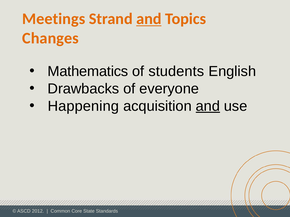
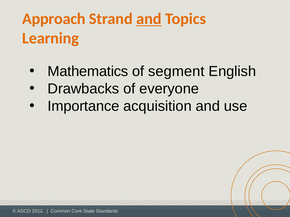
Meetings: Meetings -> Approach
Changes: Changes -> Learning
students: students -> segment
Happening: Happening -> Importance
and at (208, 106) underline: present -> none
